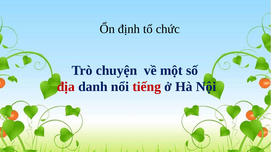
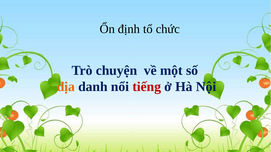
địa colour: red -> orange
